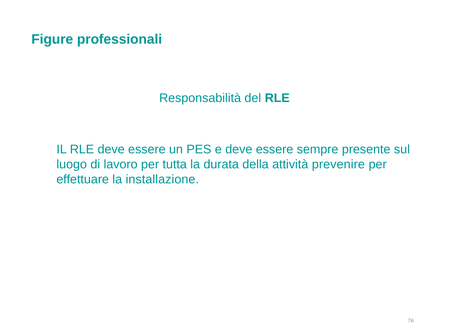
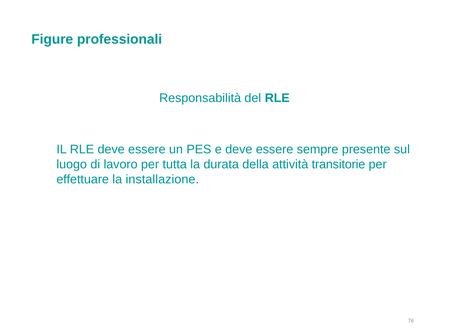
prevenire: prevenire -> transitorie
